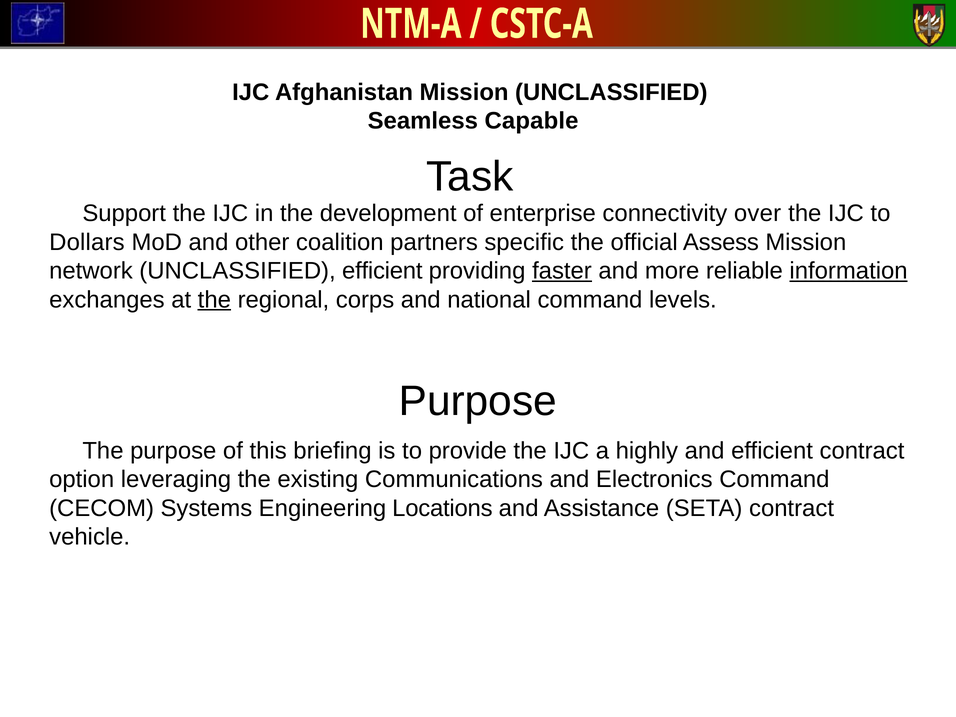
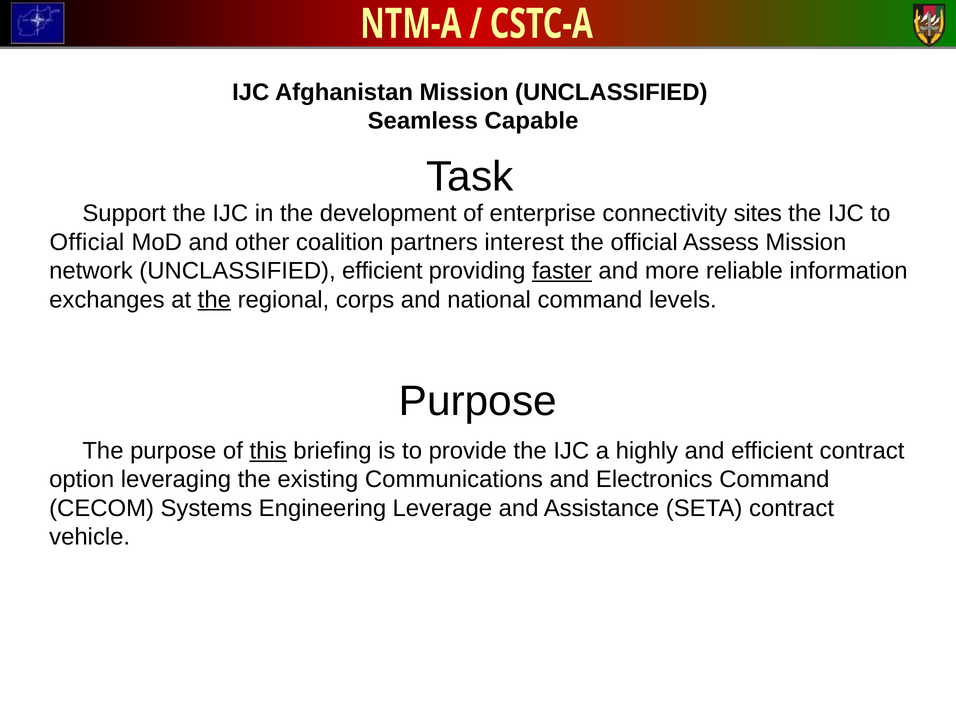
over: over -> sites
Dollars at (87, 242): Dollars -> Official
specific: specific -> interest
information underline: present -> none
this underline: none -> present
Locations: Locations -> Leverage
